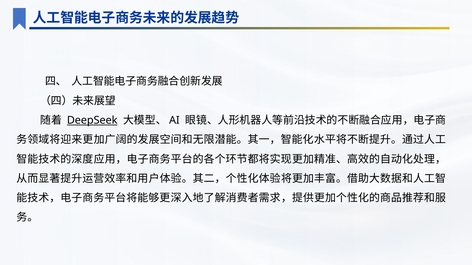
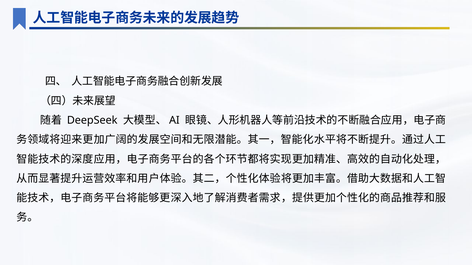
DeepSeek underline: present -> none
